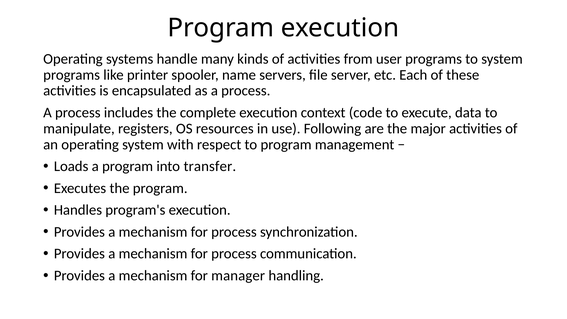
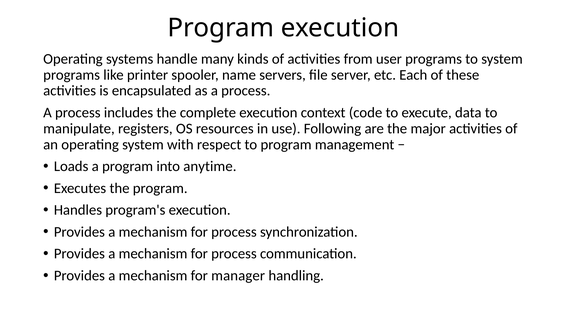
transfer: transfer -> anytime
